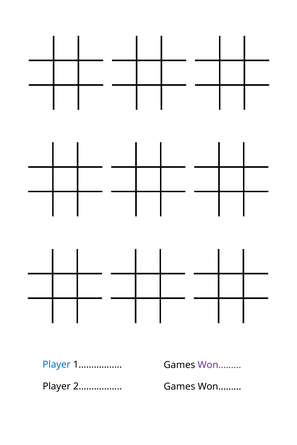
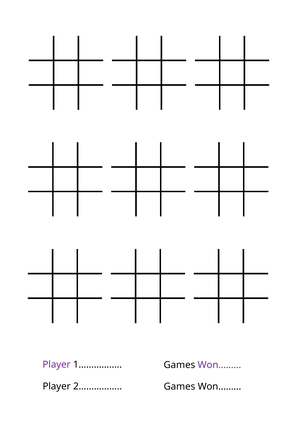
Player at (57, 365) colour: blue -> purple
